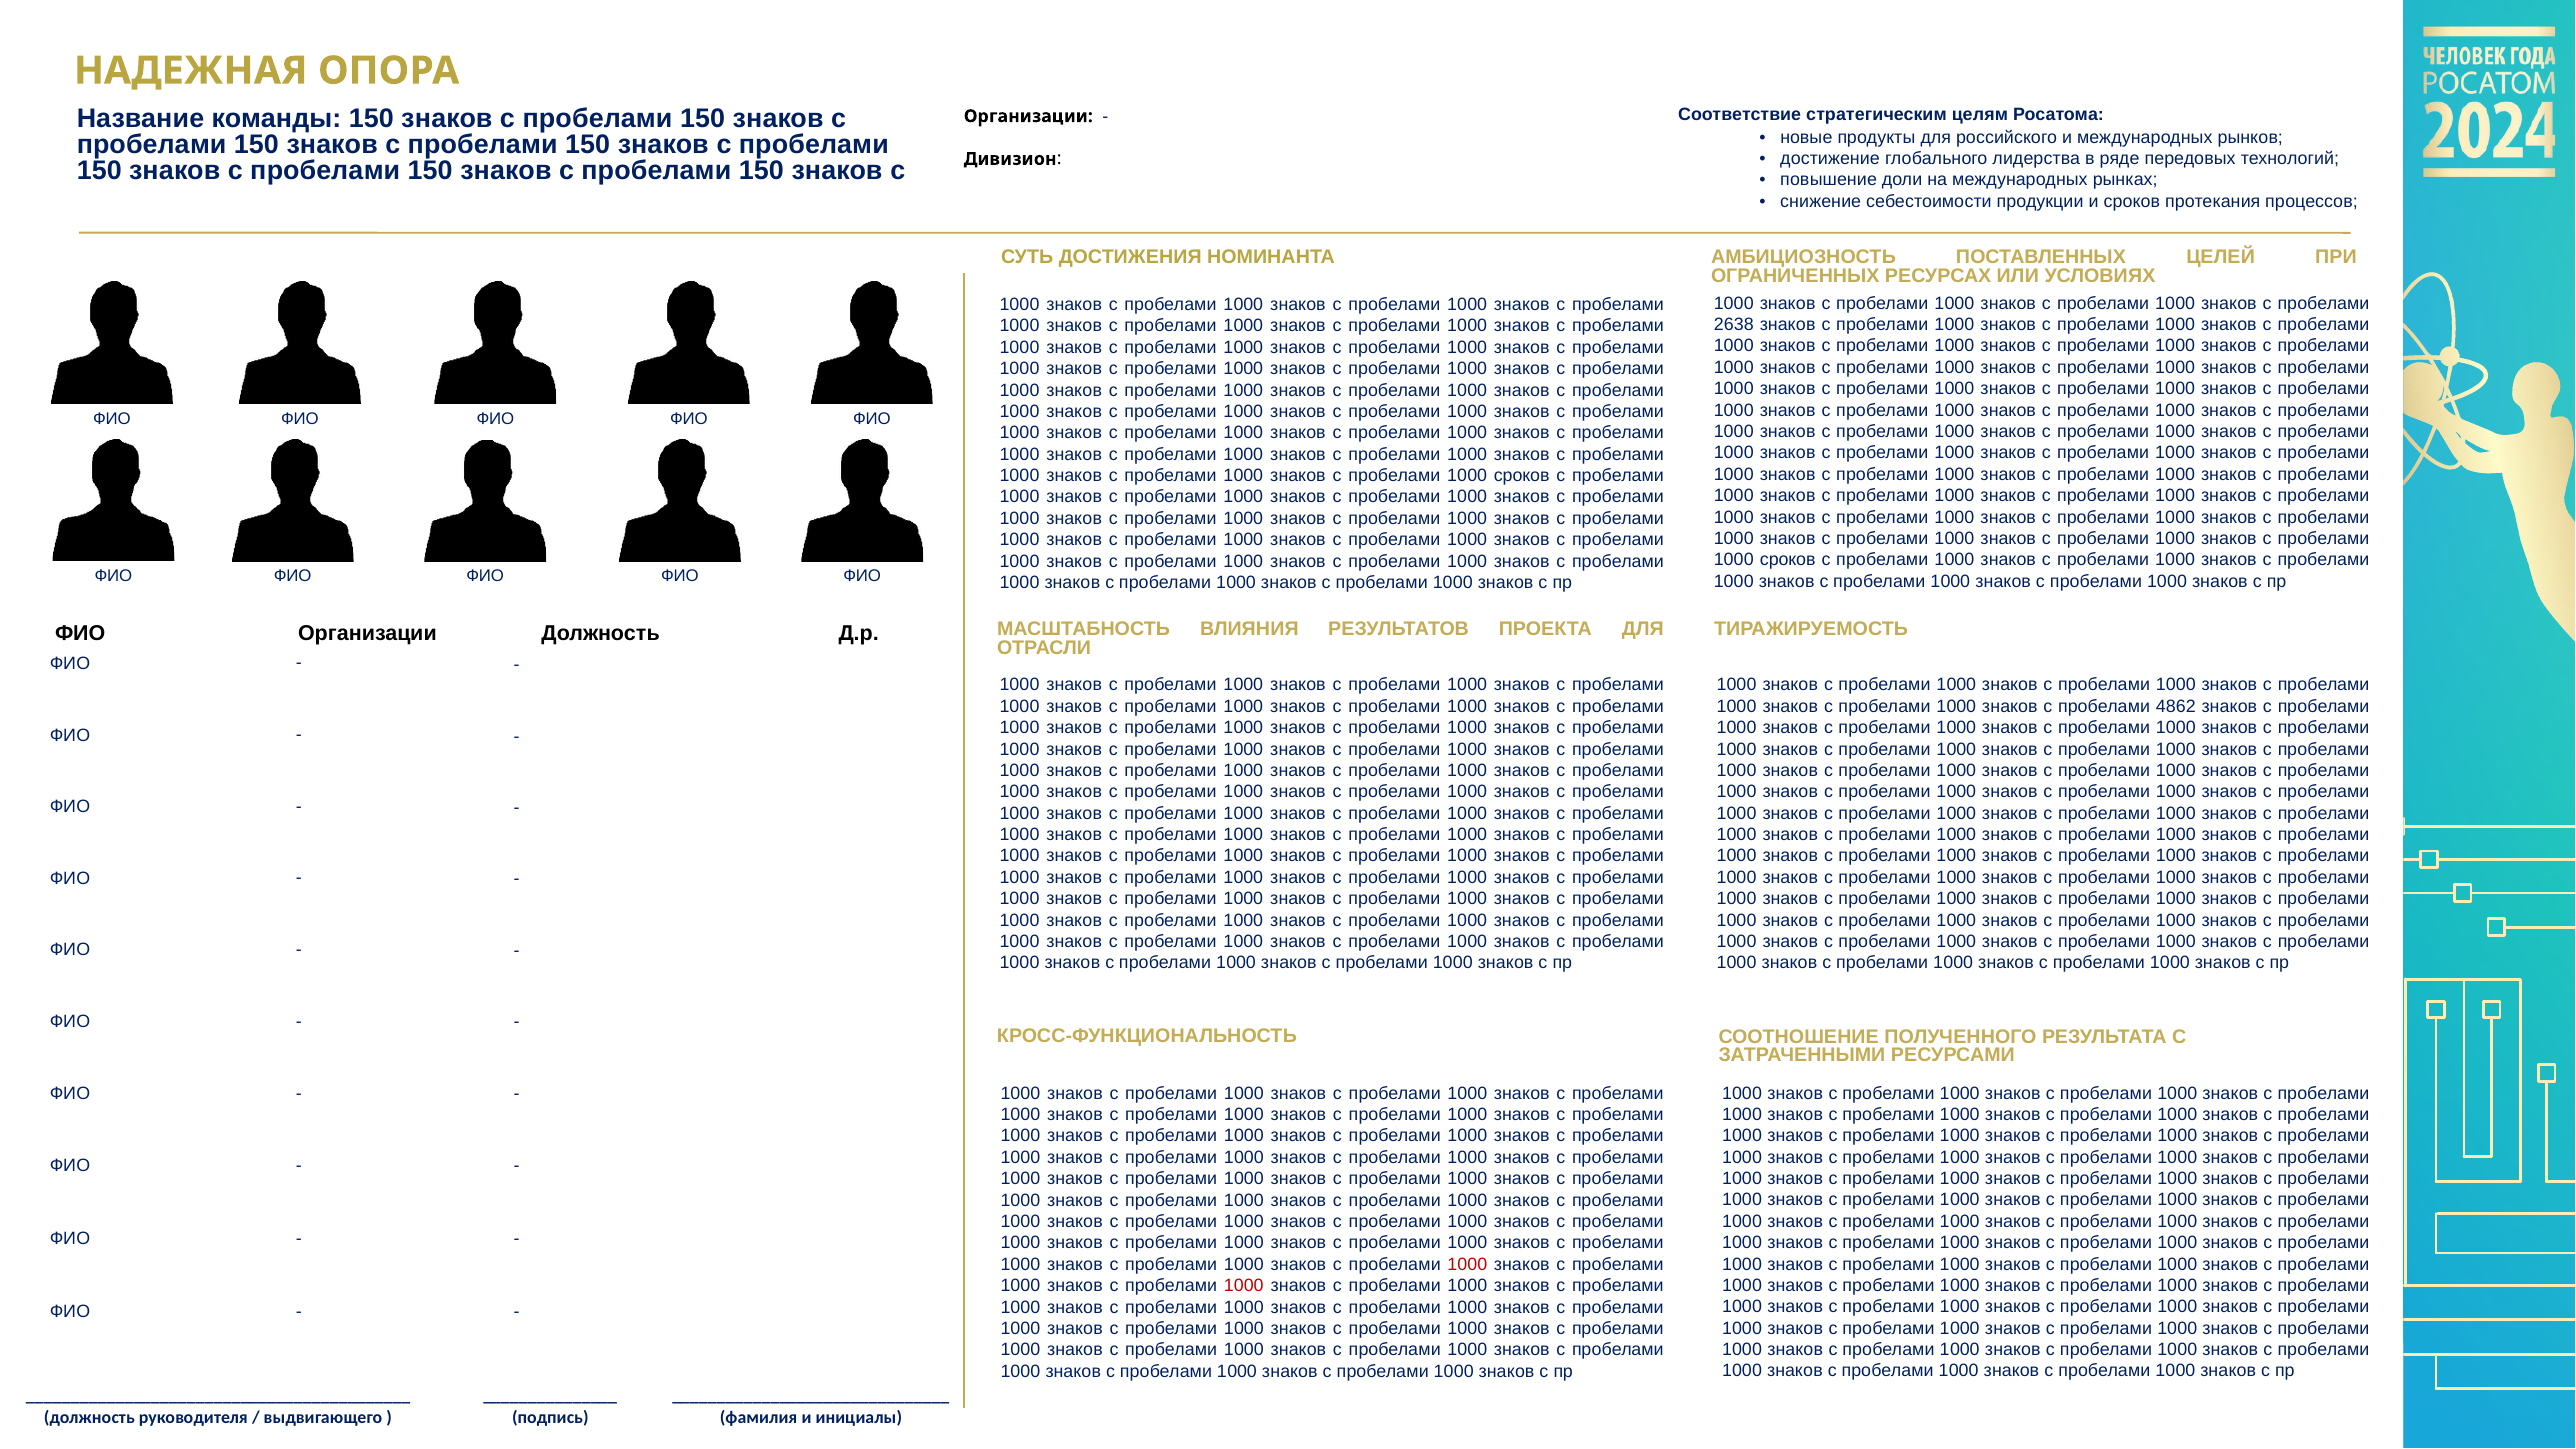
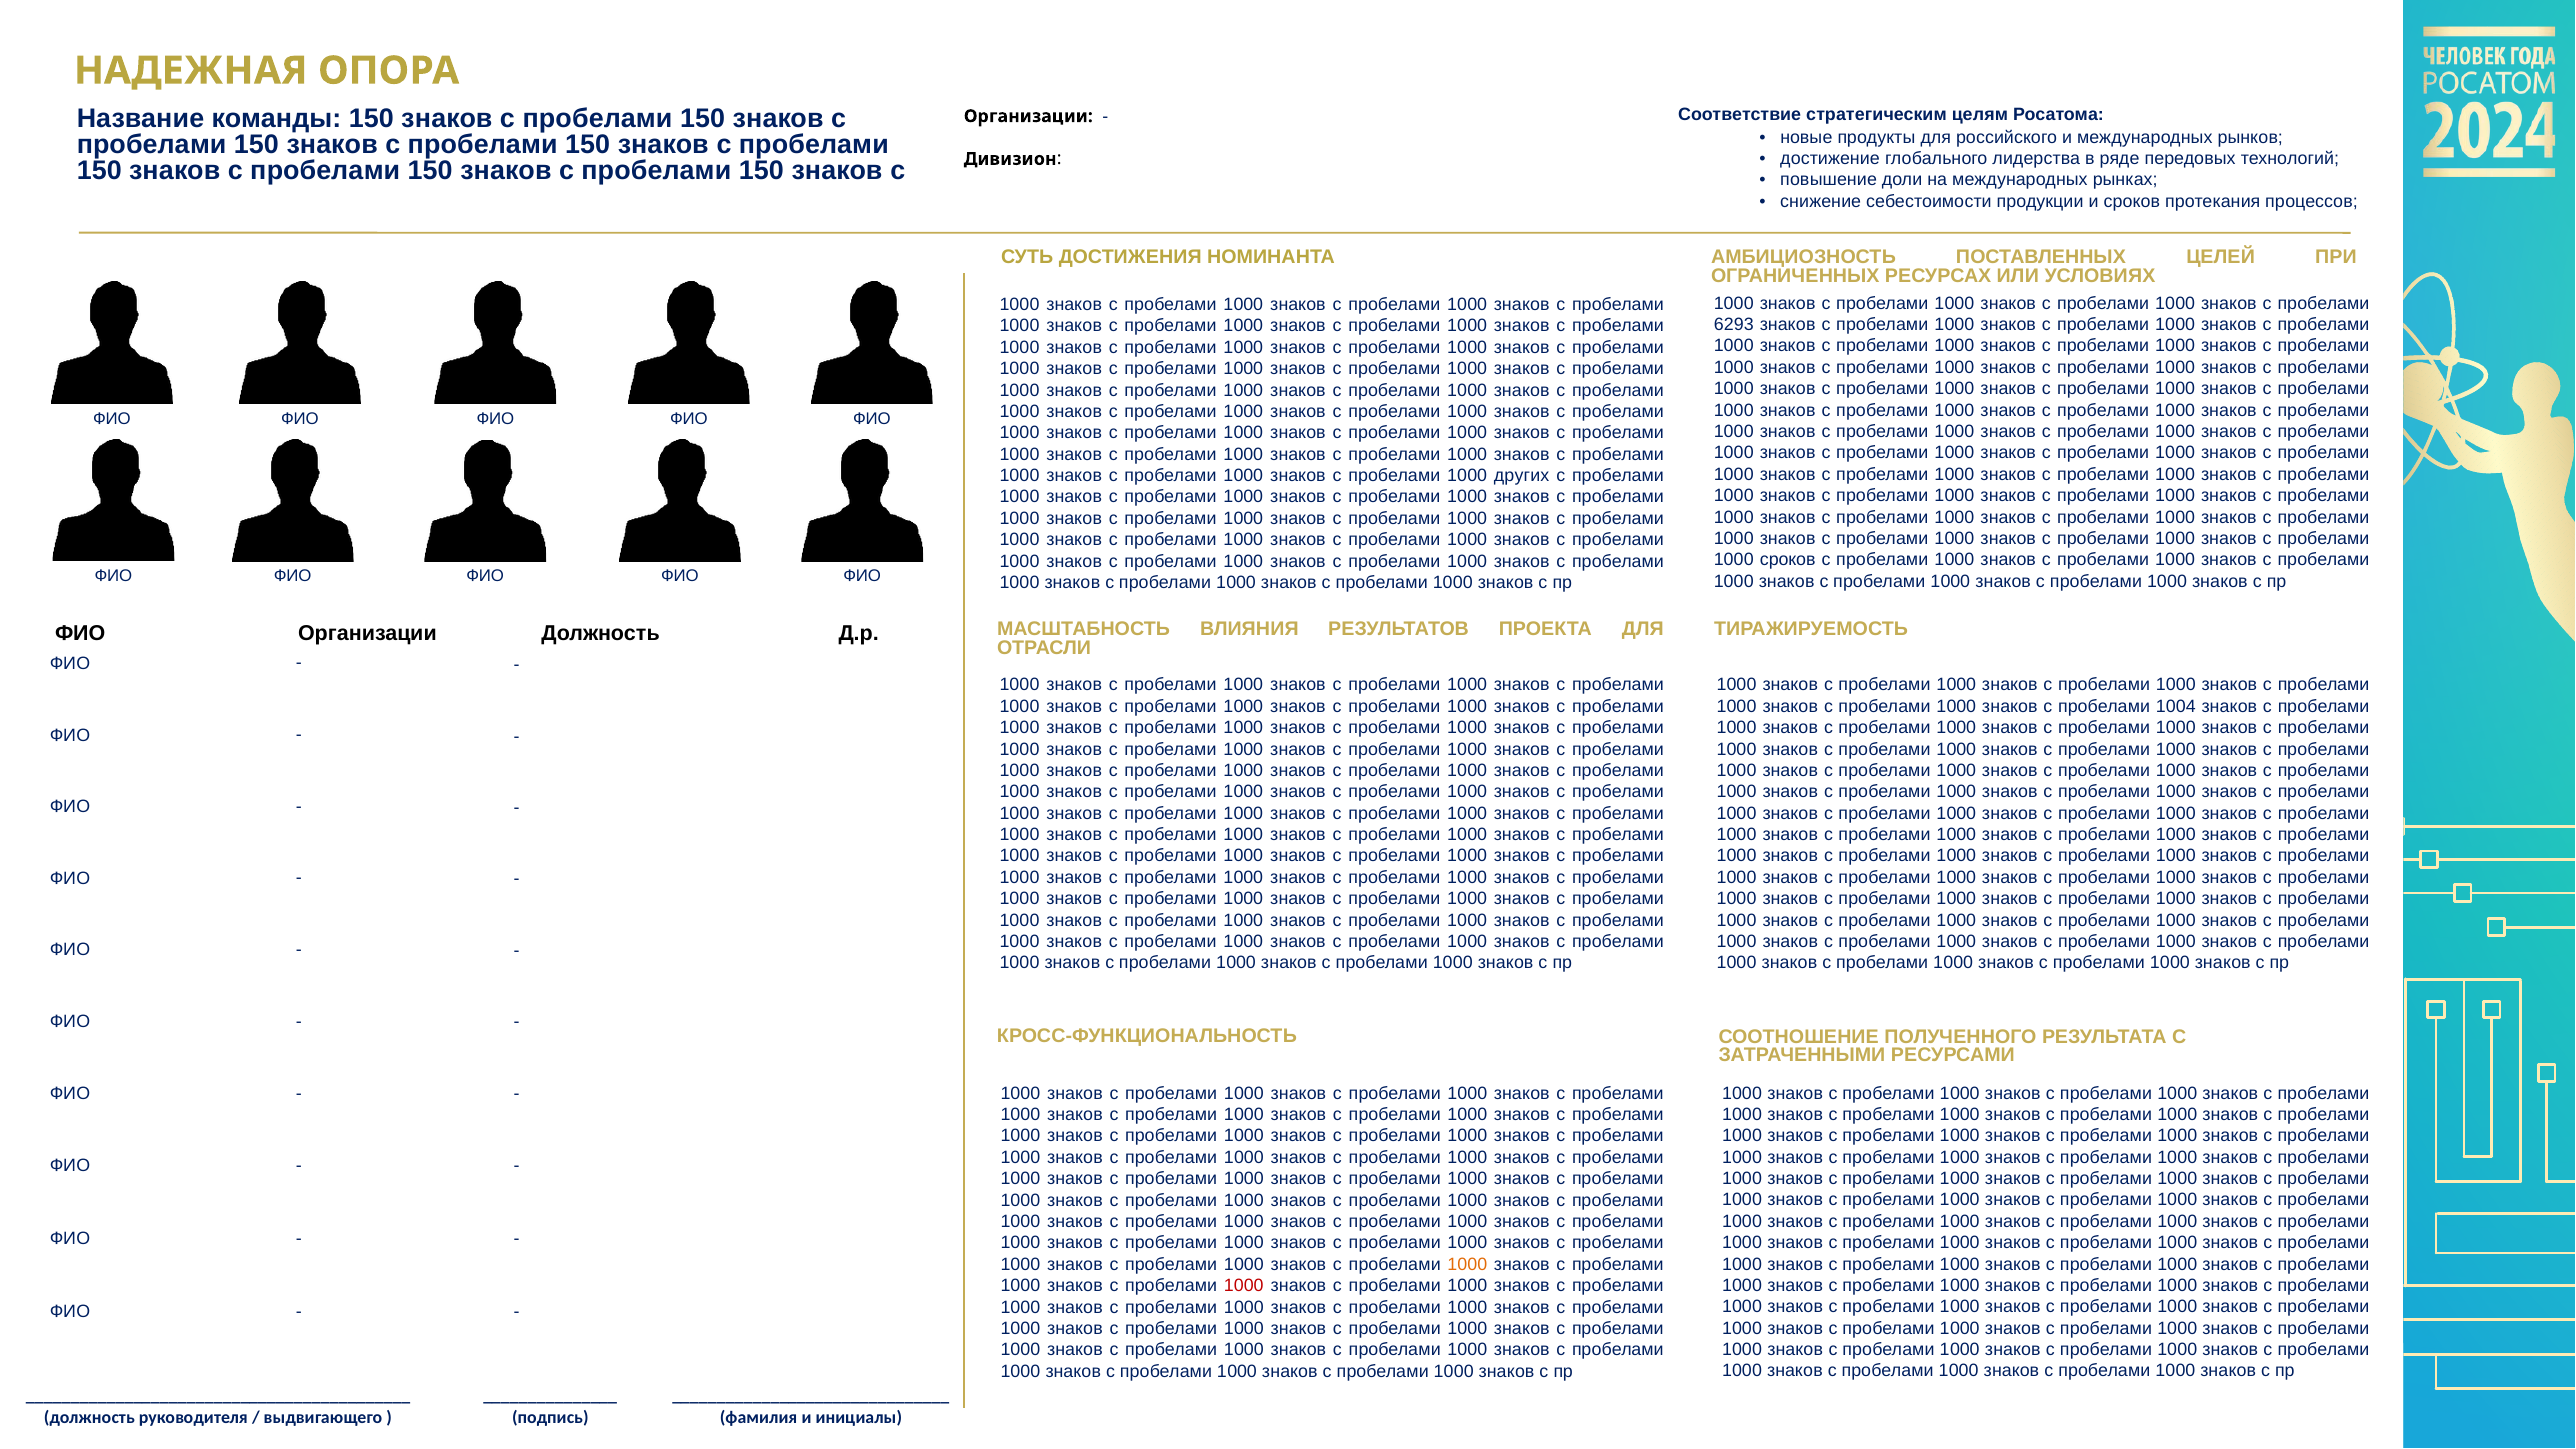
2638: 2638 -> 6293
сроков at (1522, 476): сроков -> других
4862: 4862 -> 1004
1000 at (1467, 1264) colour: red -> orange
